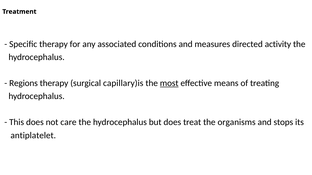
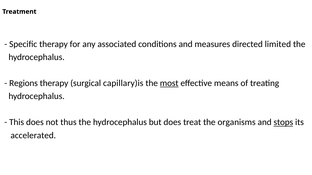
activity: activity -> limited
care: care -> thus
stops underline: none -> present
antiplatelet: antiplatelet -> accelerated
